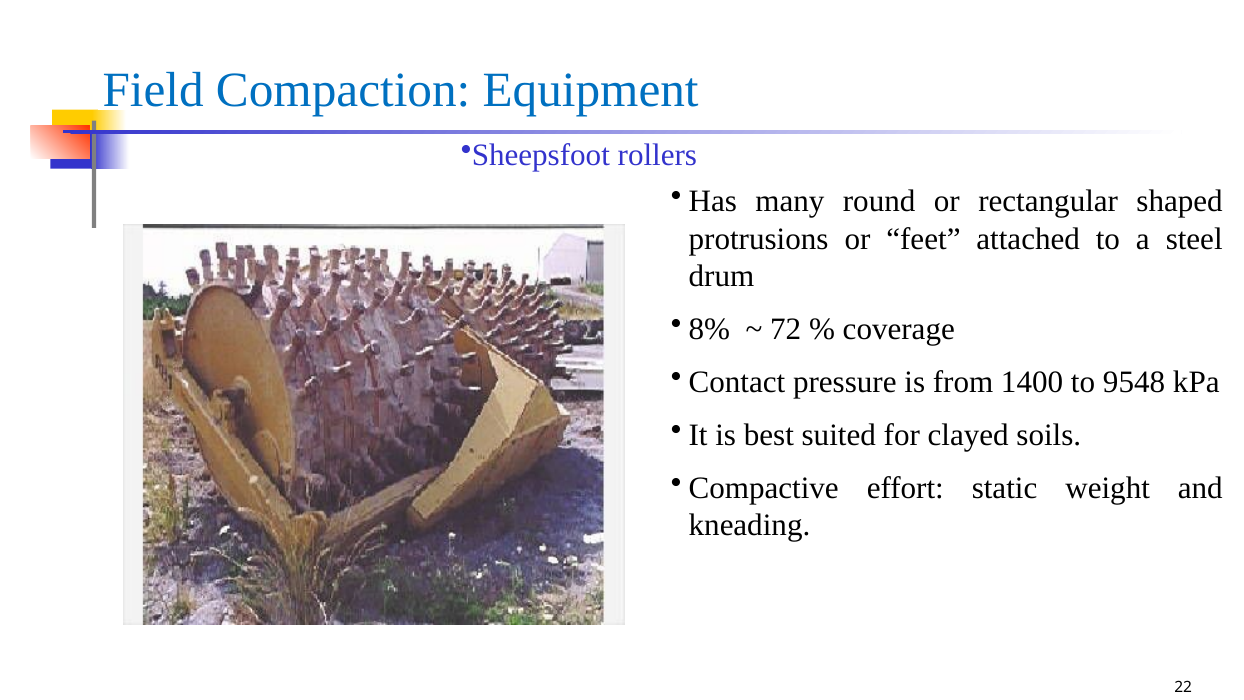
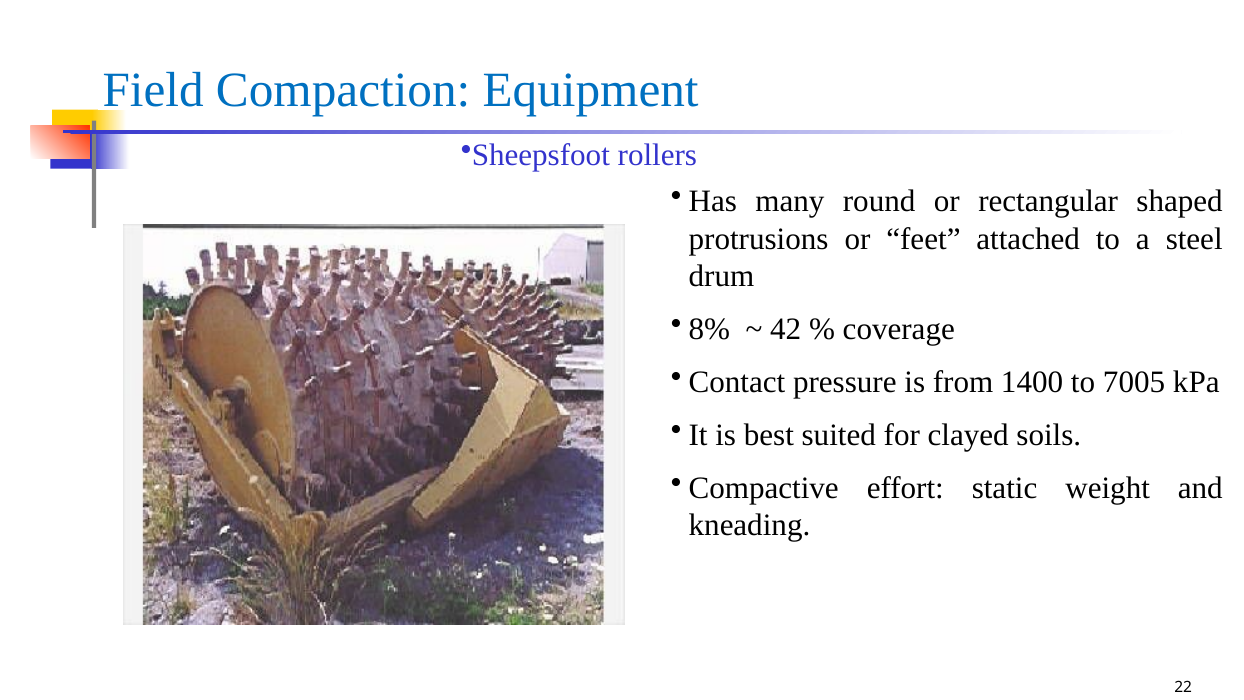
72: 72 -> 42
9548: 9548 -> 7005
